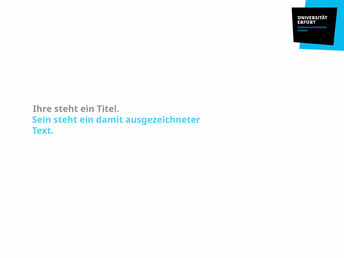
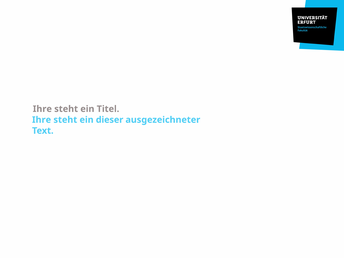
Sein at (42, 120): Sein -> Ihre
damit: damit -> dieser
